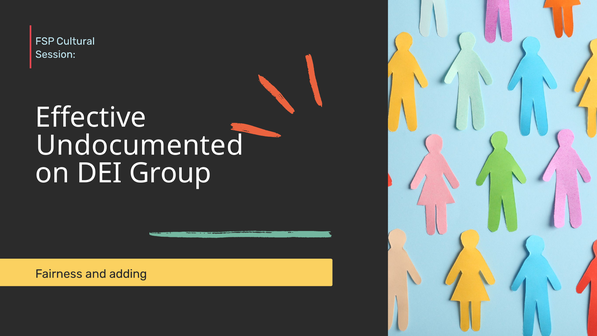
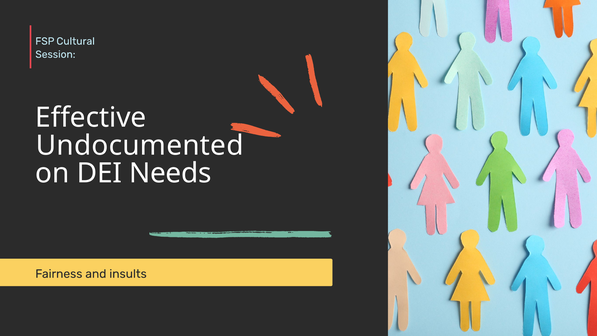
Group: Group -> Needs
adding: adding -> insults
